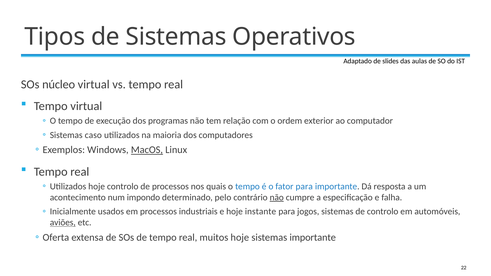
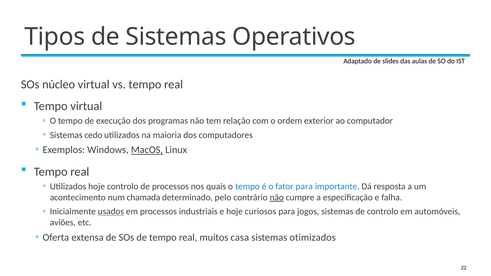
caso: caso -> cedo
impondo: impondo -> chamada
usados underline: none -> present
instante: instante -> curiosos
aviões underline: present -> none
muitos hoje: hoje -> casa
sistemas importante: importante -> otimizados
